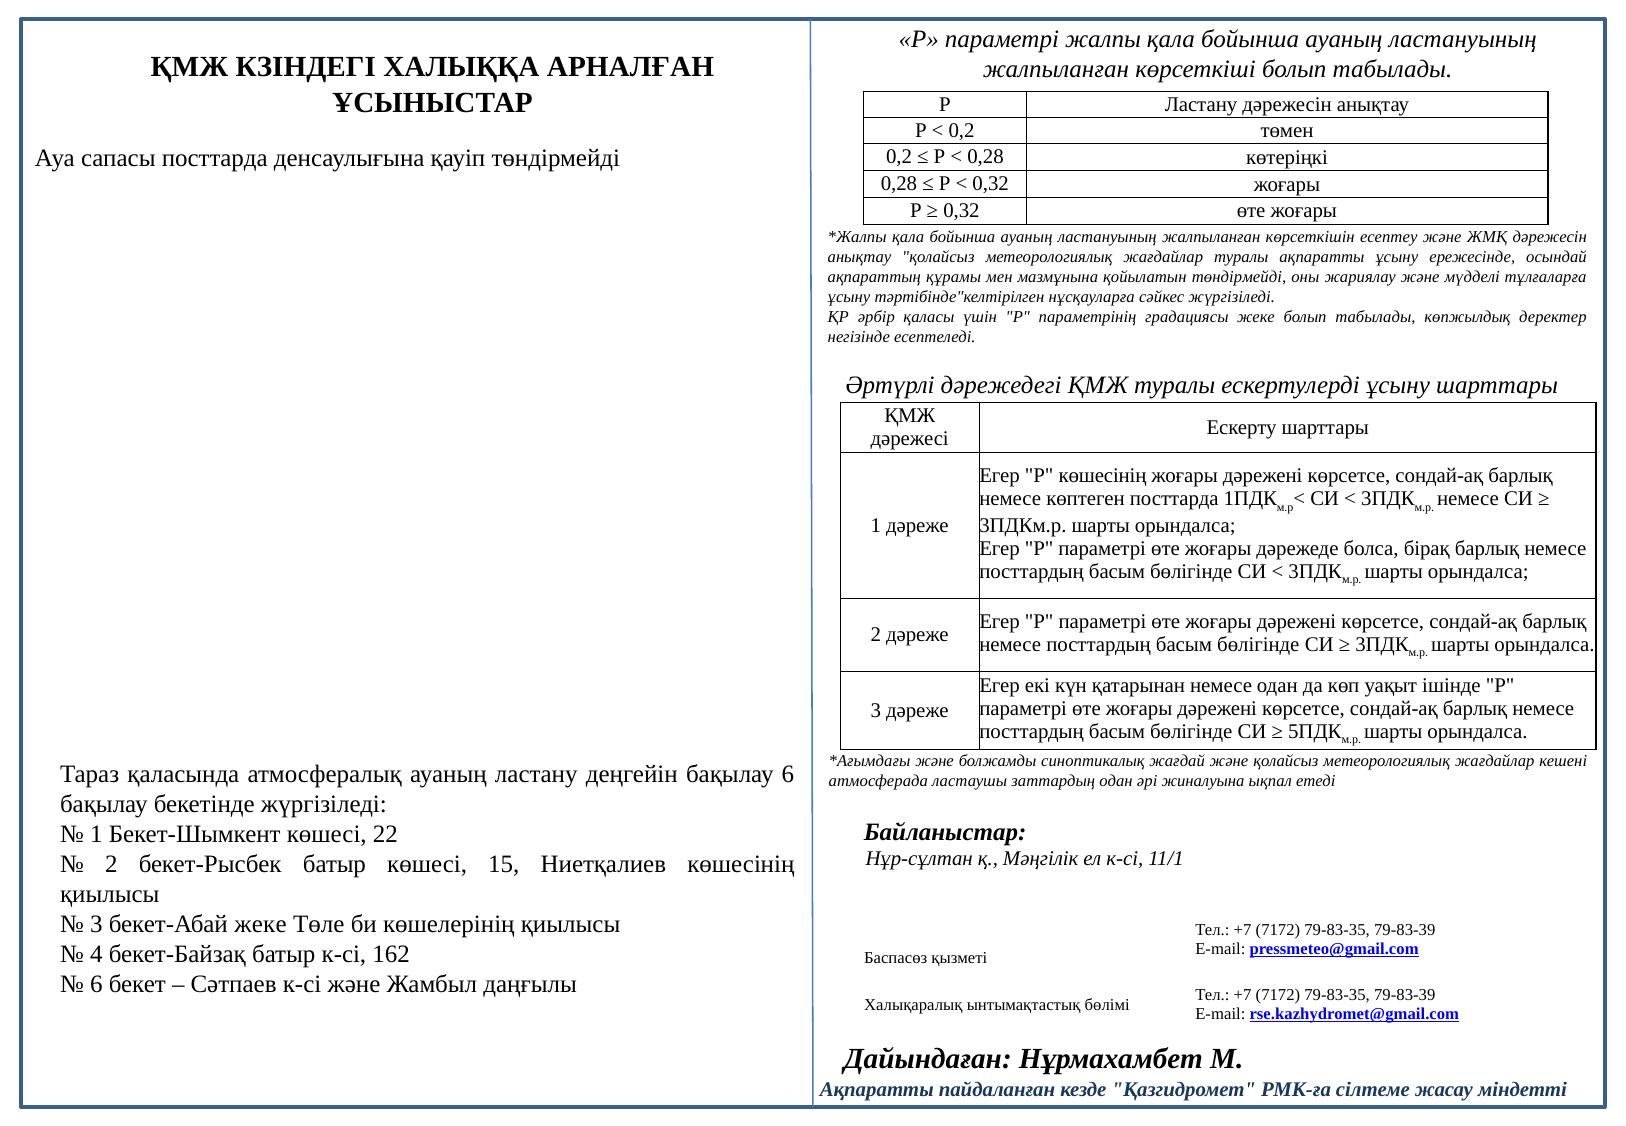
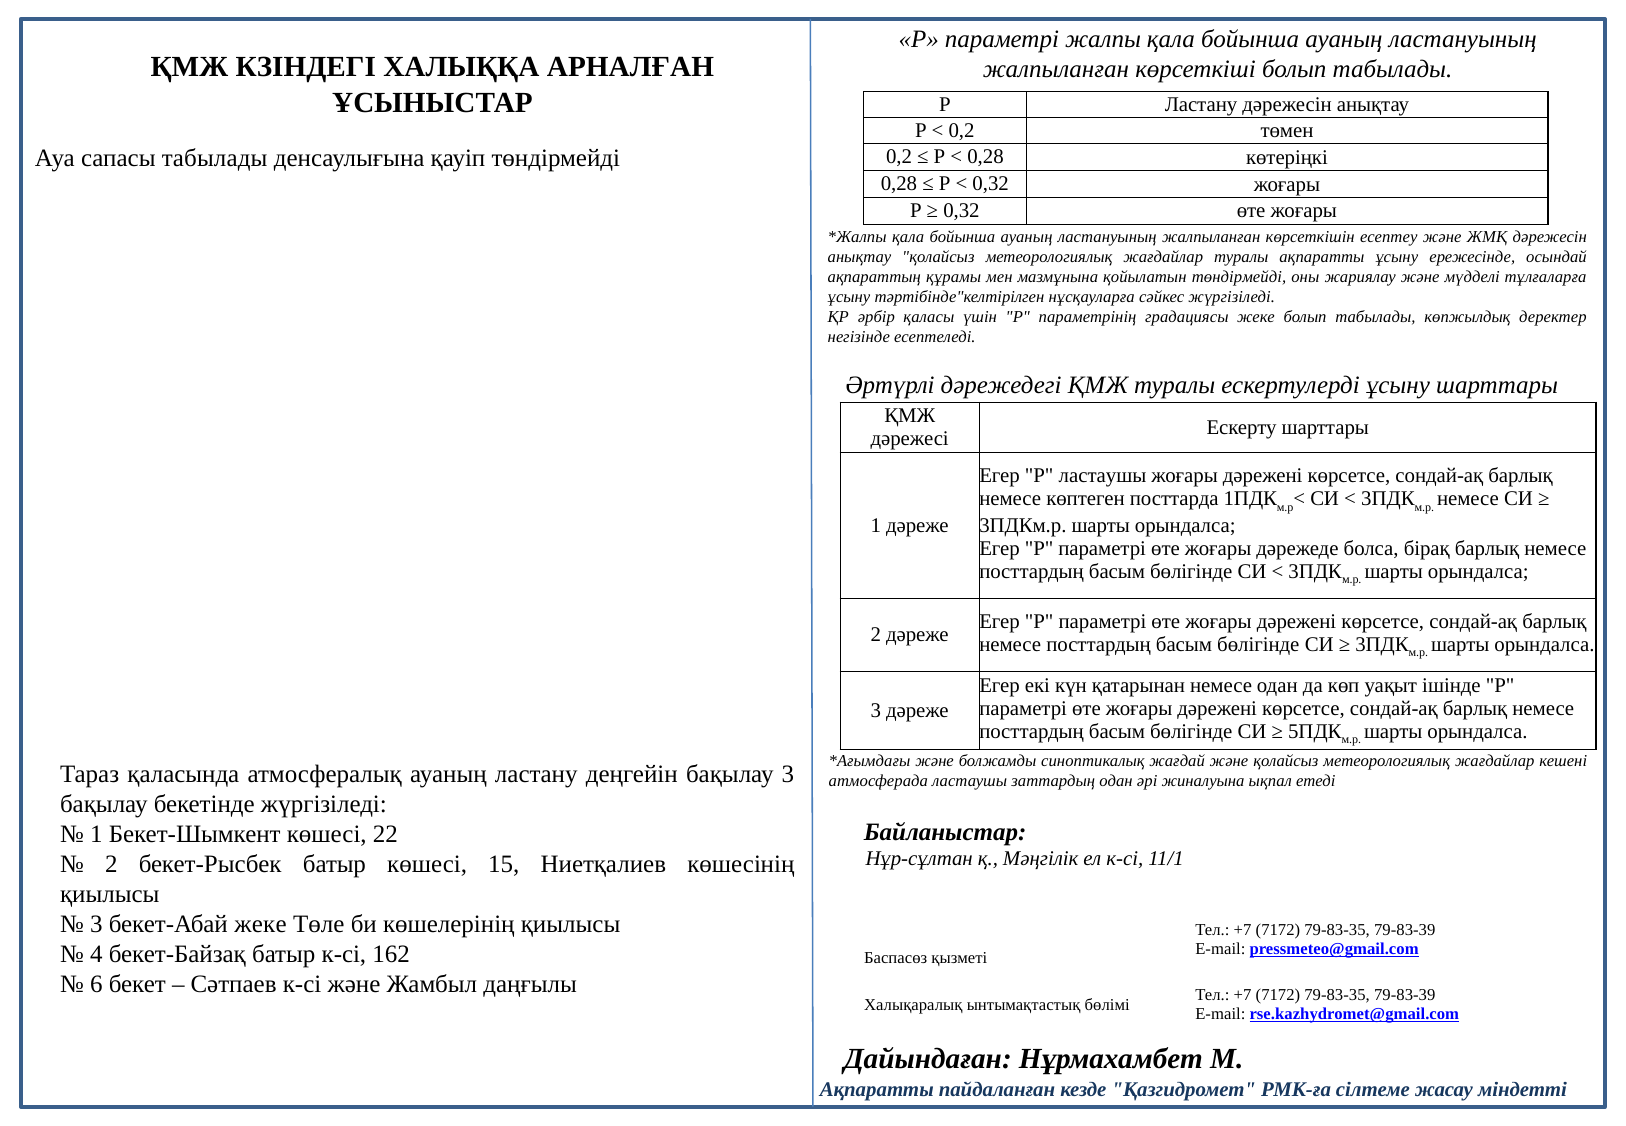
сапасы посттарда: посттарда -> табылады
Р көшесінің: көшесінің -> ластаушы
бақылау 6: 6 -> 3
